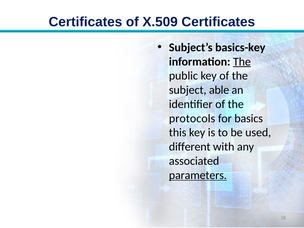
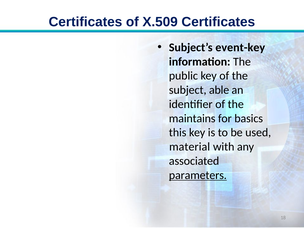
basics-key: basics-key -> event-key
The at (242, 62) underline: present -> none
protocols: protocols -> maintains
different: different -> material
